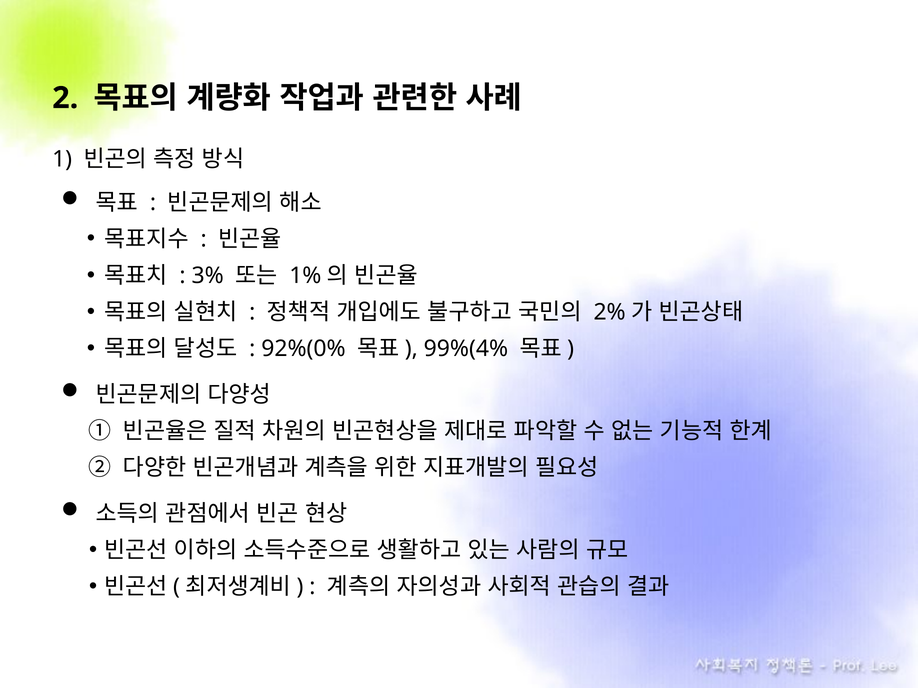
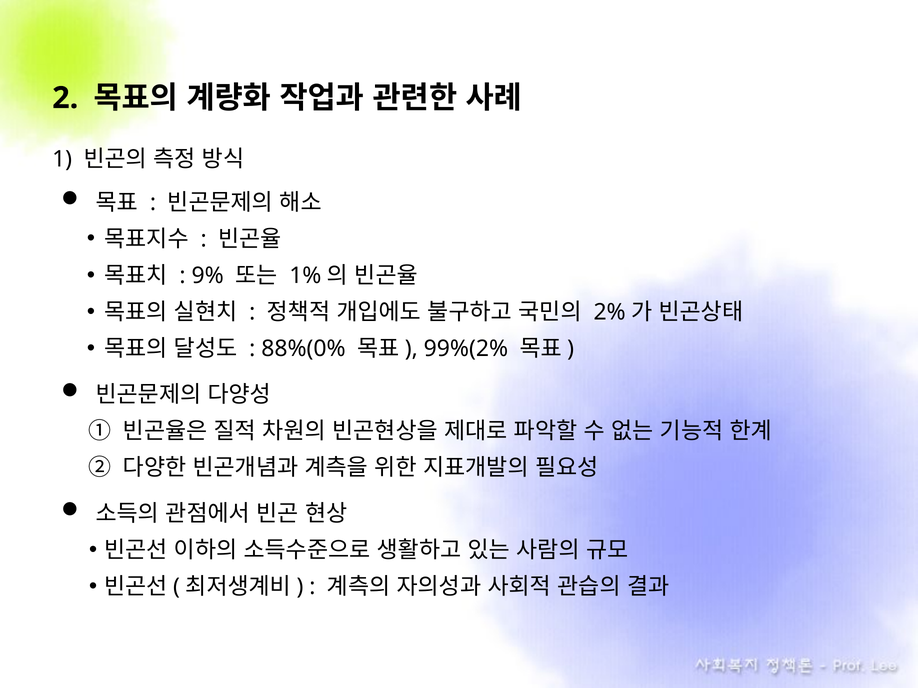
3%: 3% -> 9%
92%(0%: 92%(0% -> 88%(0%
99%(4%: 99%(4% -> 99%(2%
